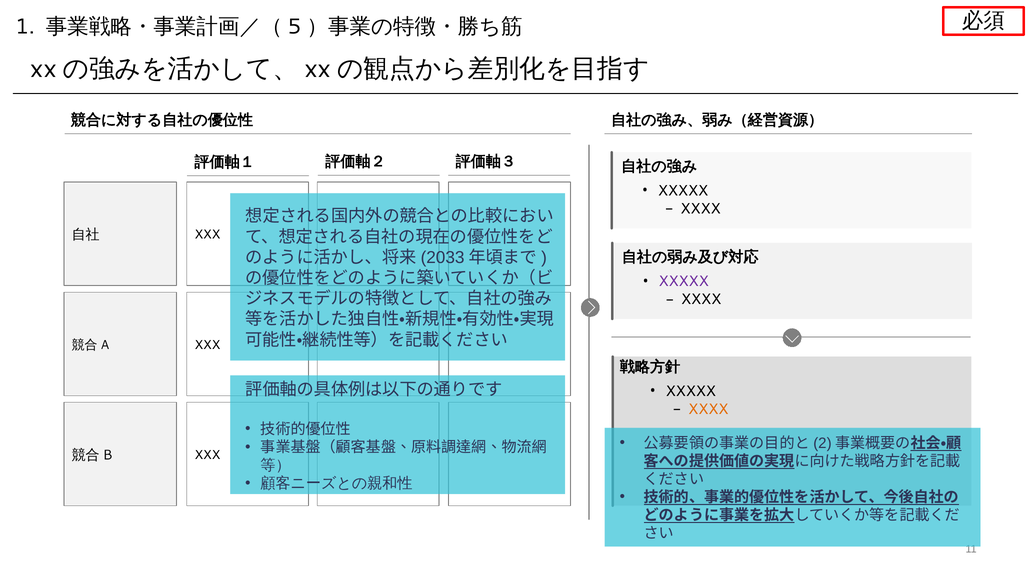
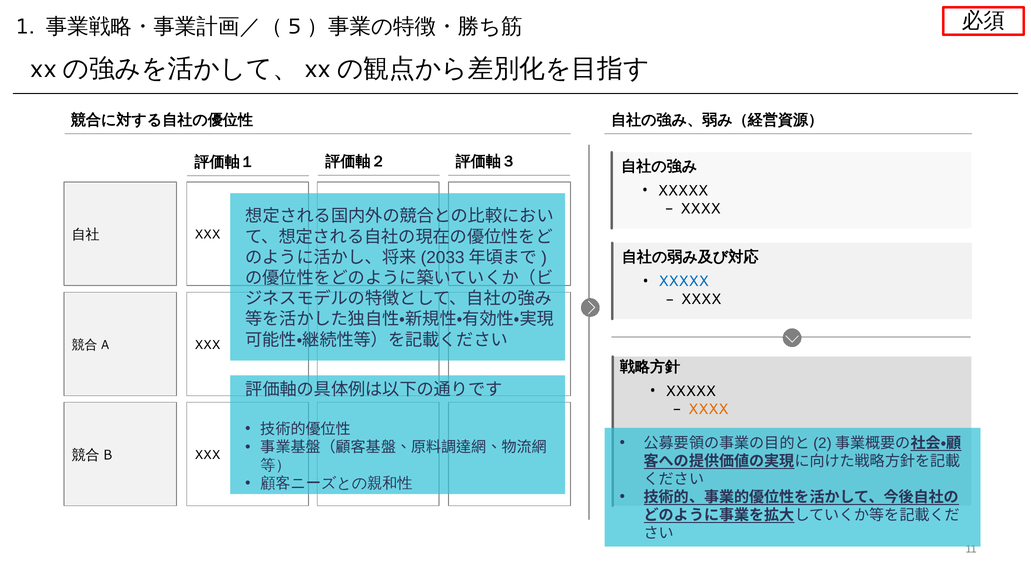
XXXXX at (684, 281) colour: purple -> blue
